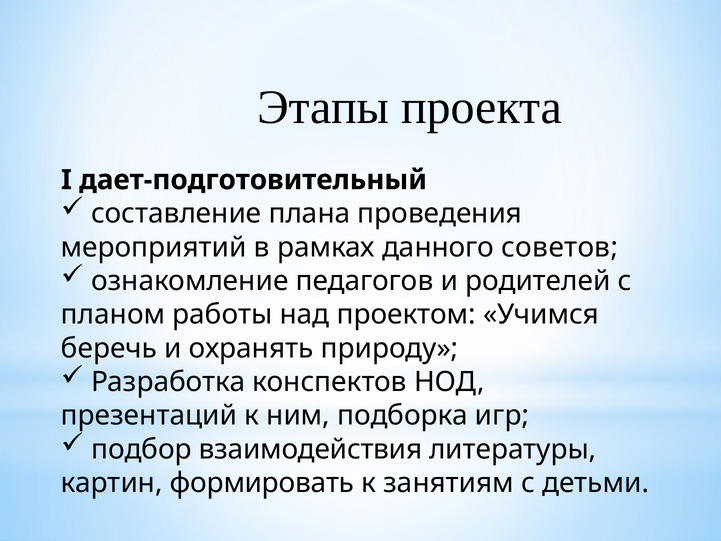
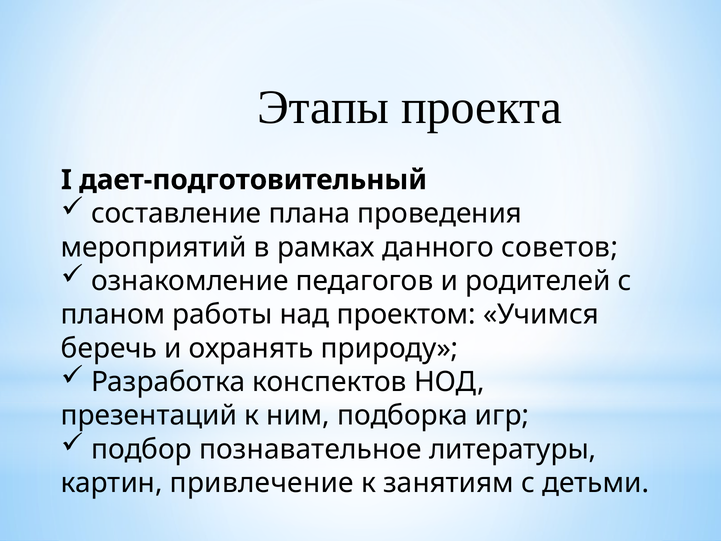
взаимодействия: взаимодействия -> познавательное
формировать: формировать -> привлечение
